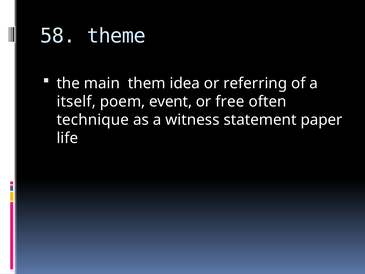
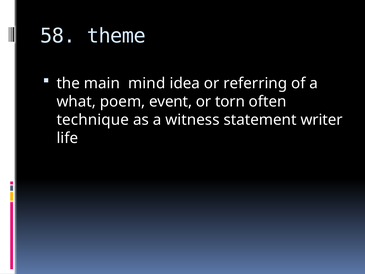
them: them -> mind
itself: itself -> what
free: free -> torn
paper: paper -> writer
